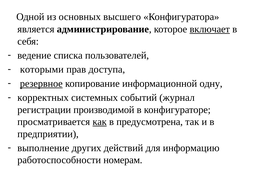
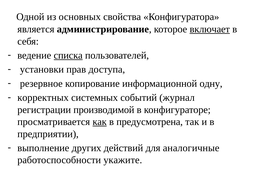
высшего: высшего -> свойства
списка underline: none -> present
которыми: которыми -> установки
резервное underline: present -> none
информацию: информацию -> аналогичные
номерам: номерам -> укажите
